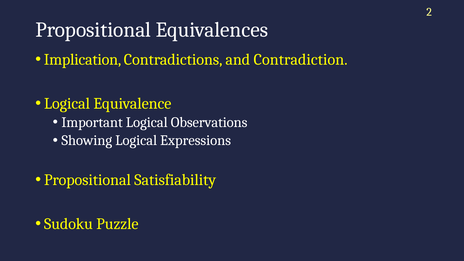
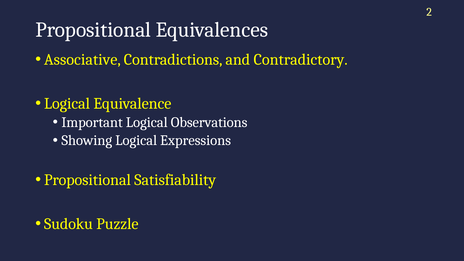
Implication: Implication -> Associative
Contradiction: Contradiction -> Contradictory
